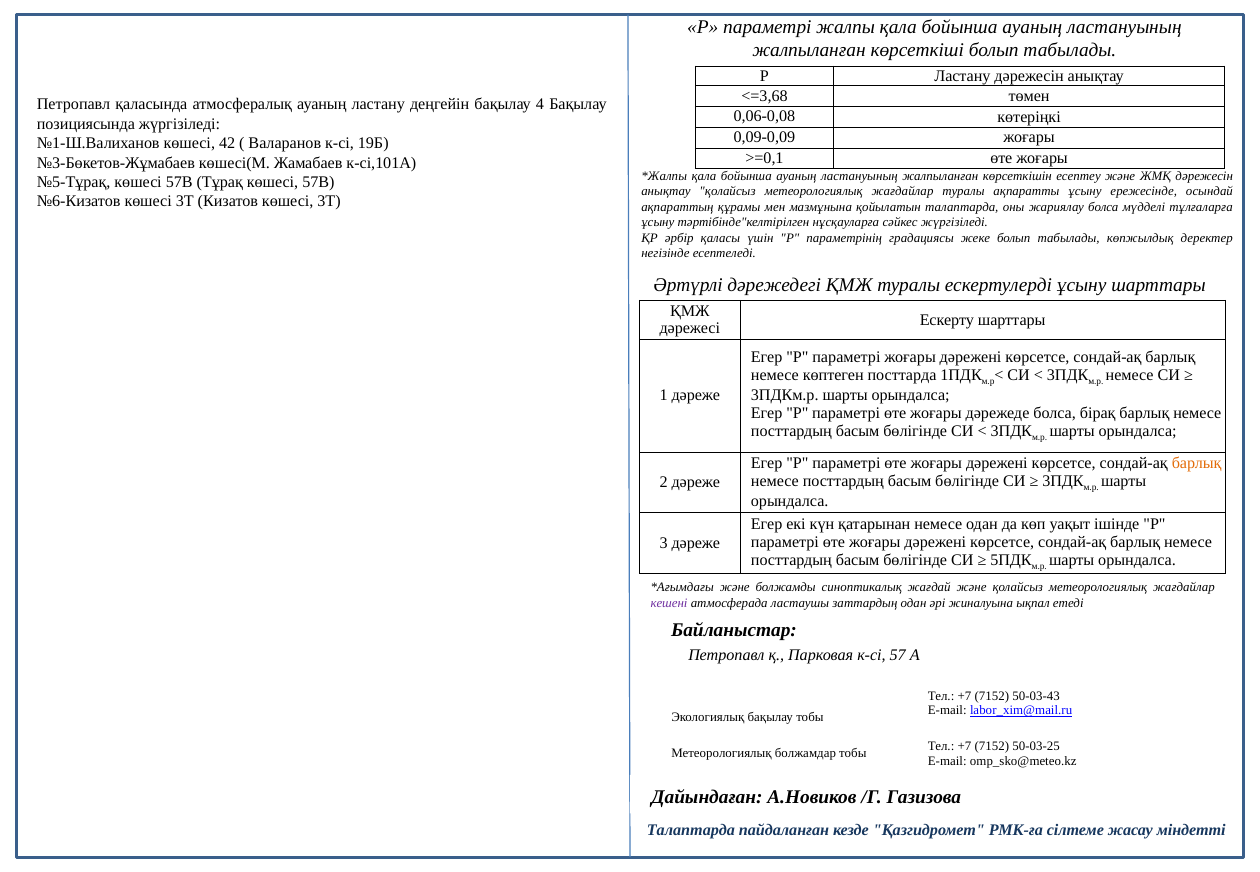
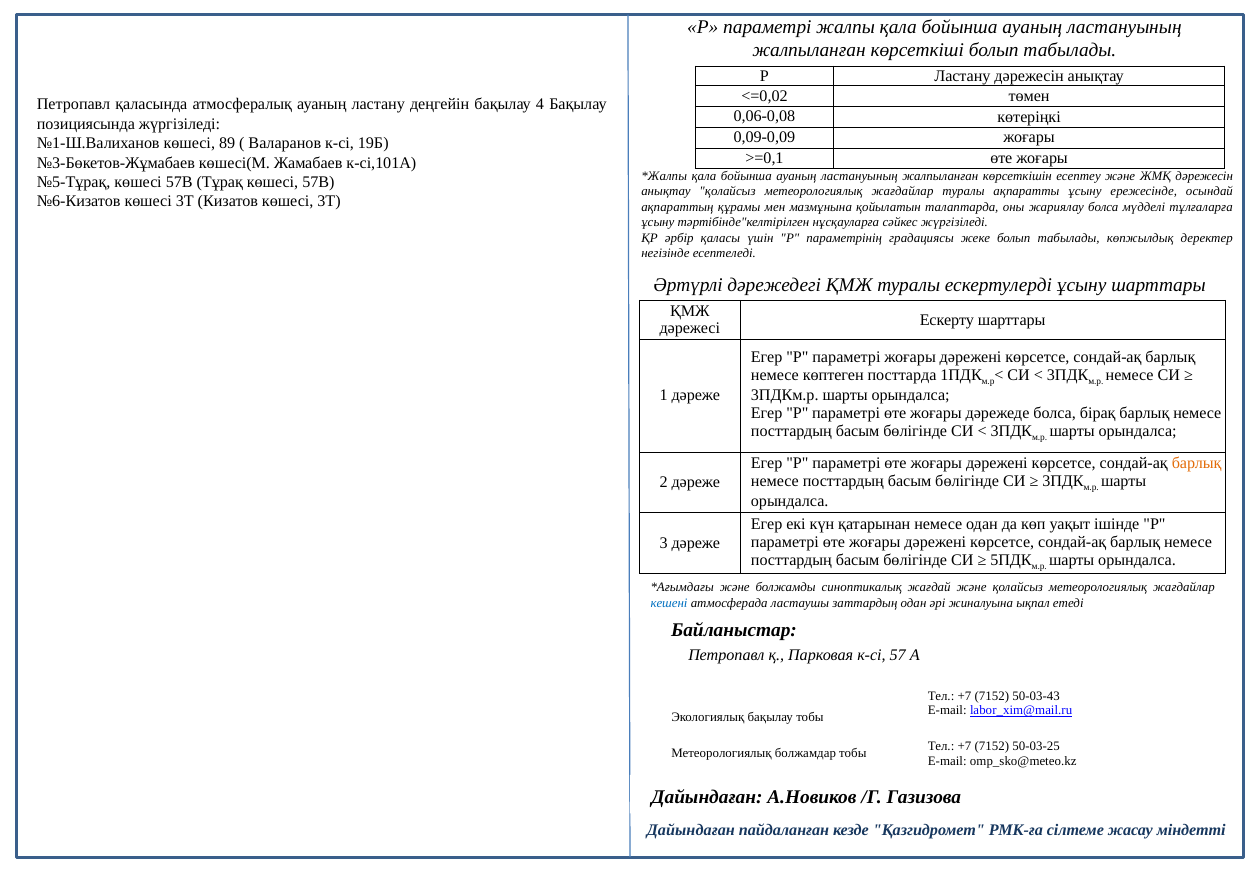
<=3,68: <=3,68 -> <=0,02
42: 42 -> 89
кешені colour: purple -> blue
Талаптарда at (691, 831): Талаптарда -> Дайындаған
